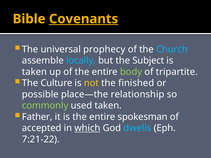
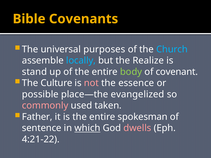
Covenants underline: present -> none
prophecy: prophecy -> purposes
Subject: Subject -> Realize
taken at (34, 72): taken -> stand
tripartite: tripartite -> covenant
not colour: yellow -> pink
finished: finished -> essence
relationship: relationship -> evangelized
commonly colour: light green -> pink
accepted: accepted -> sentence
dwells colour: light blue -> pink
7:21-22: 7:21-22 -> 4:21-22
